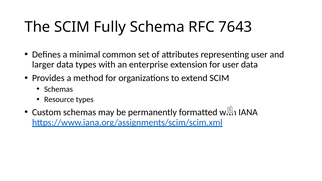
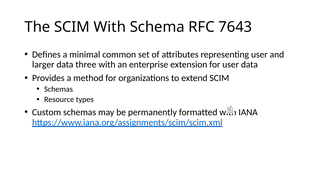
SCIM Fully: Fully -> With
data types: types -> three
